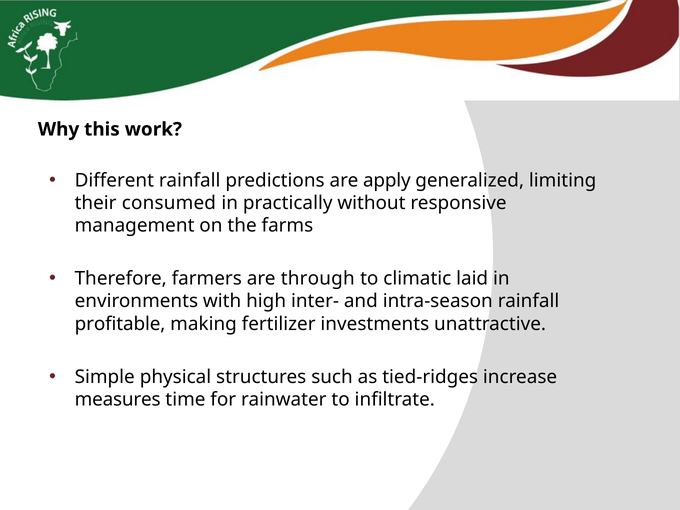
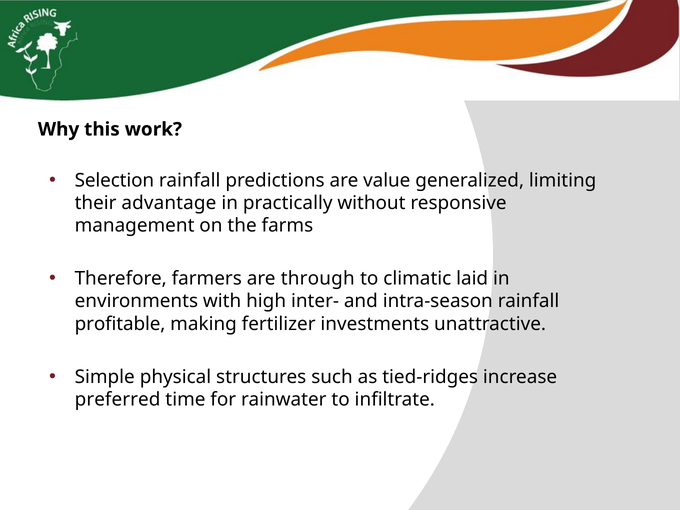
Different: Different -> Selection
apply: apply -> value
consumed: consumed -> advantage
measures: measures -> preferred
